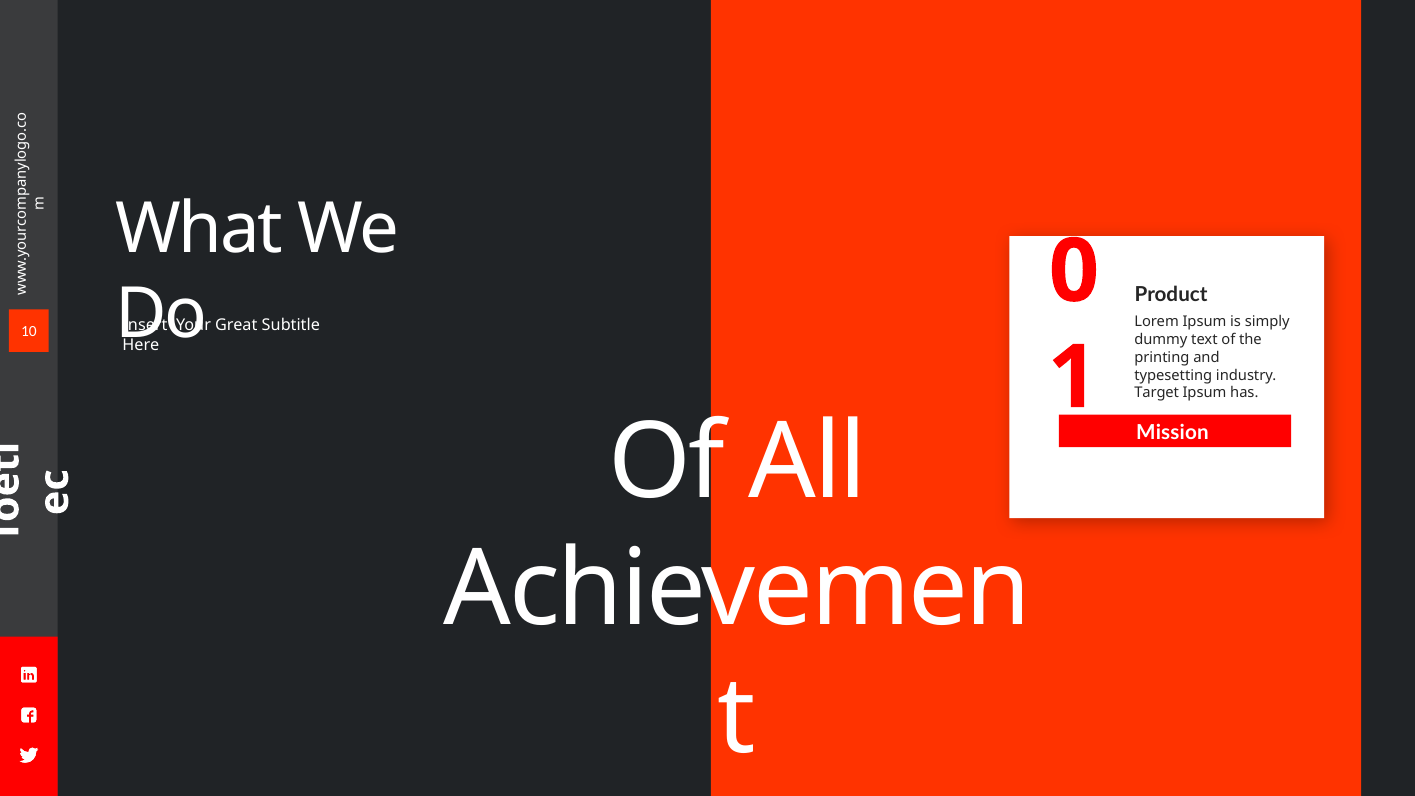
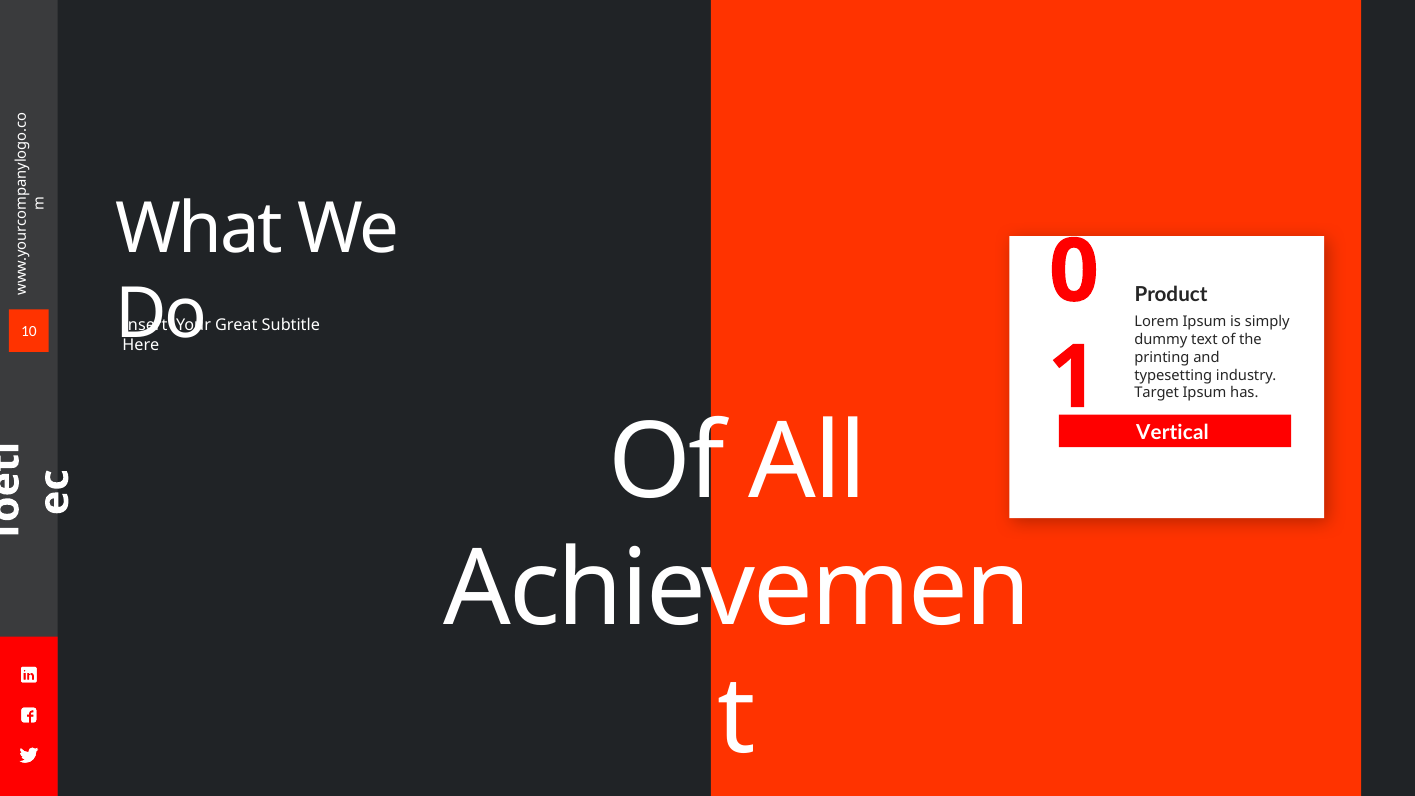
Mission: Mission -> Vertical
